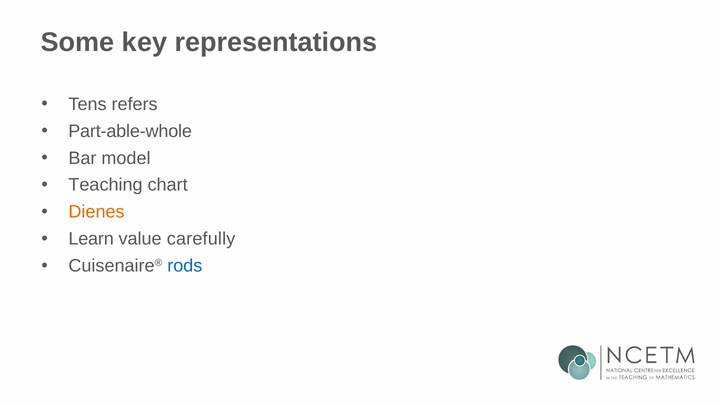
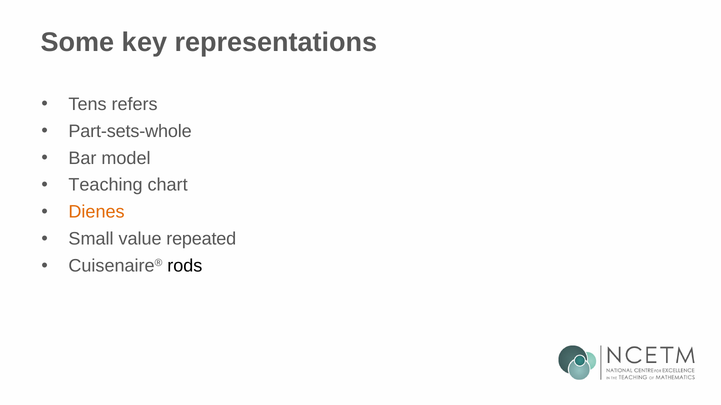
Part-able-whole: Part-able-whole -> Part-sets-whole
Learn: Learn -> Small
carefully: carefully -> repeated
rods colour: blue -> black
